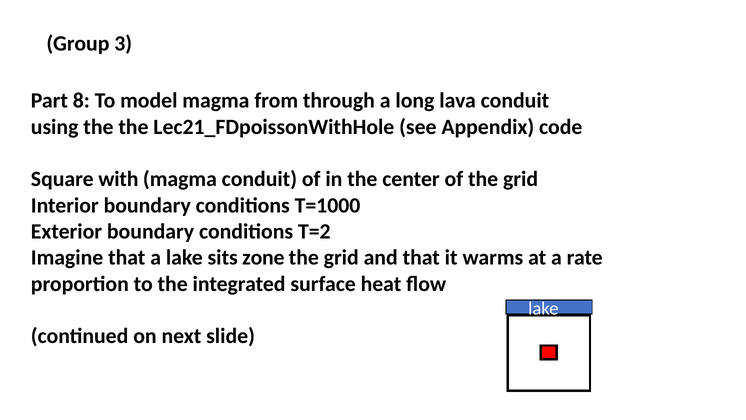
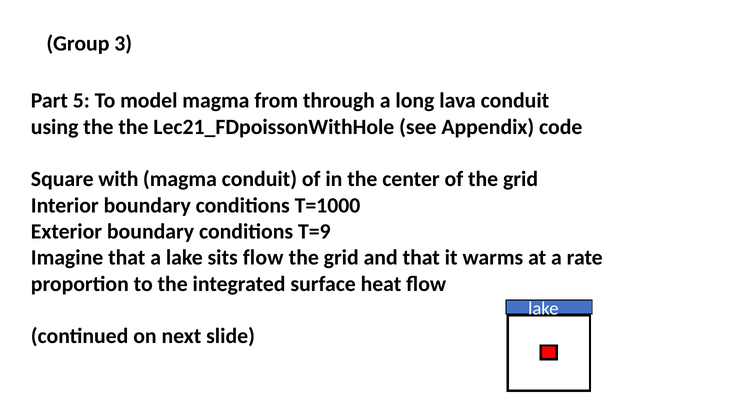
8: 8 -> 5
T=2: T=2 -> T=9
sits zone: zone -> flow
